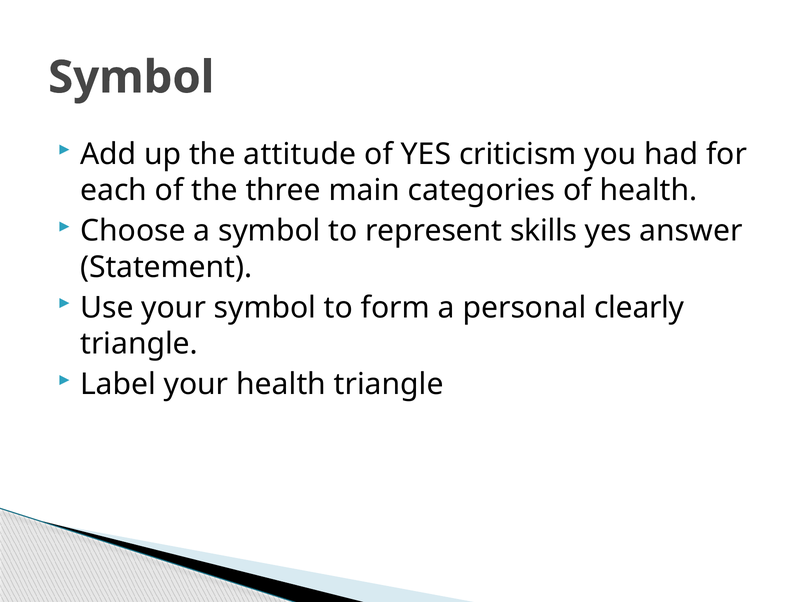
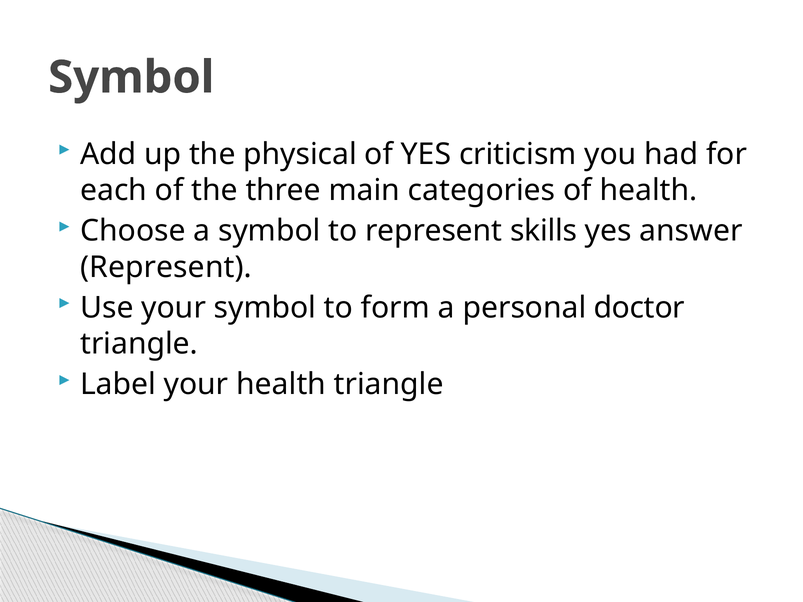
attitude: attitude -> physical
Statement at (166, 267): Statement -> Represent
clearly: clearly -> doctor
